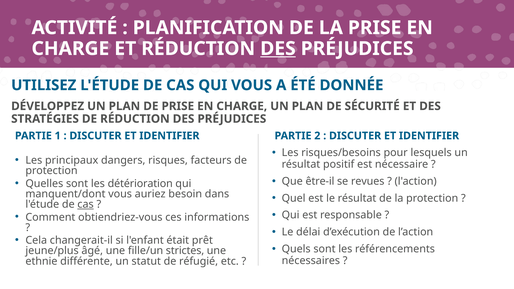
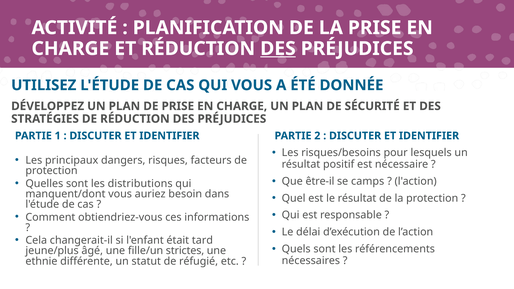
revues: revues -> camps
détérioration: détérioration -> distributions
cas at (86, 204) underline: present -> none
prêt: prêt -> tard
